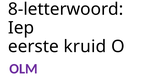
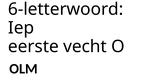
8-letterwoord: 8-letterwoord -> 6-letterwoord
kruid: kruid -> vecht
OLM colour: purple -> black
